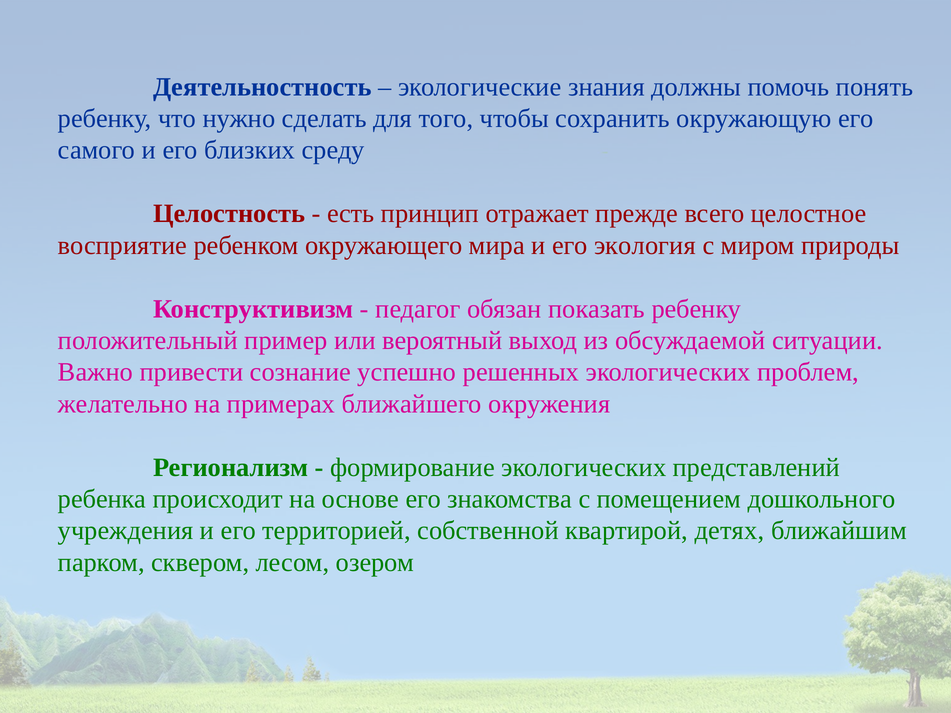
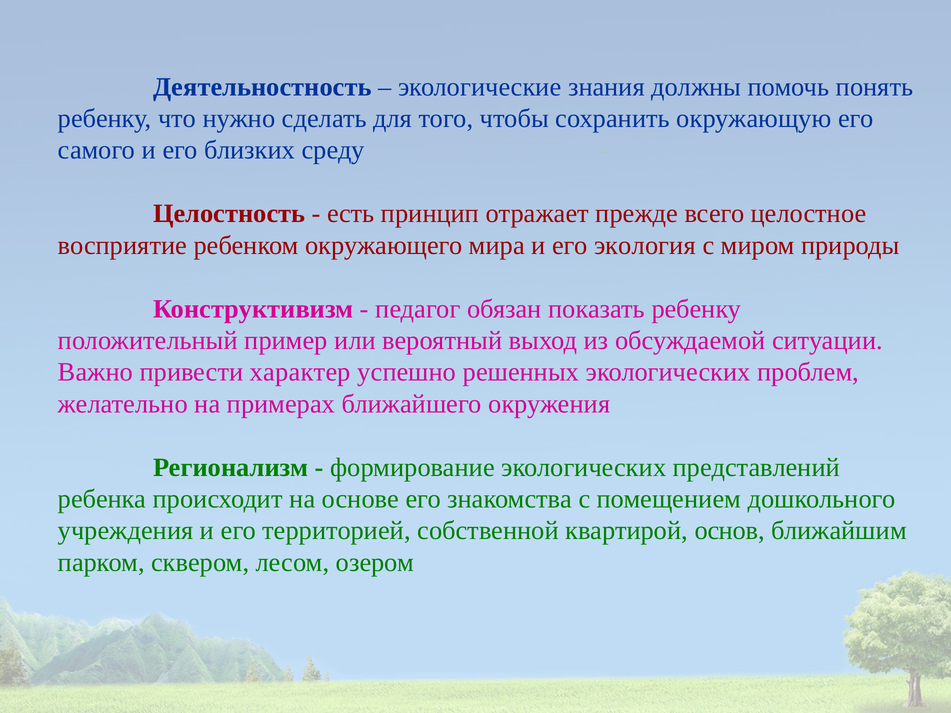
сознание: сознание -> характер
детях: детях -> основ
